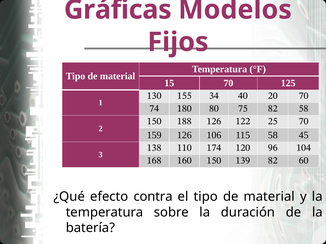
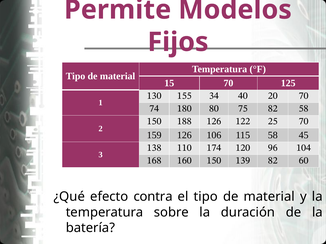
Gráficas: Gráficas -> Permite
